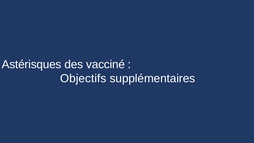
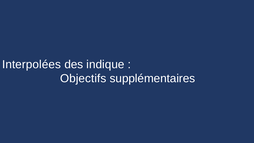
Astérisques: Astérisques -> Interpolées
vacciné: vacciné -> indique
